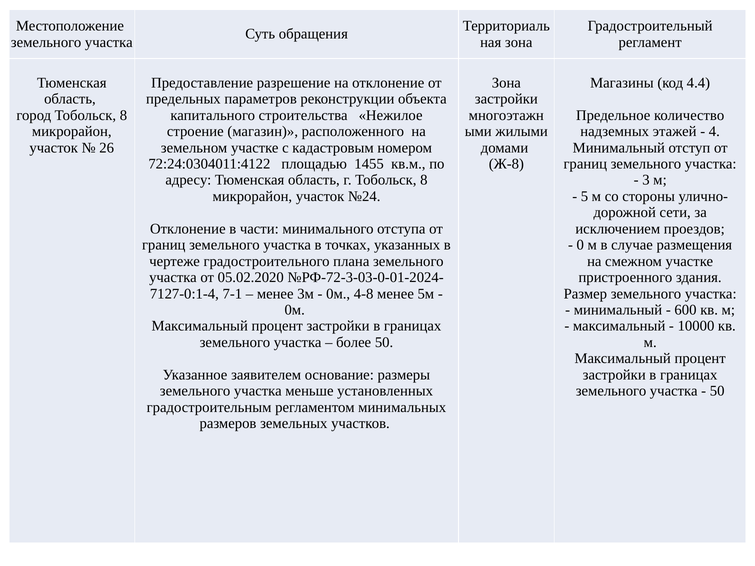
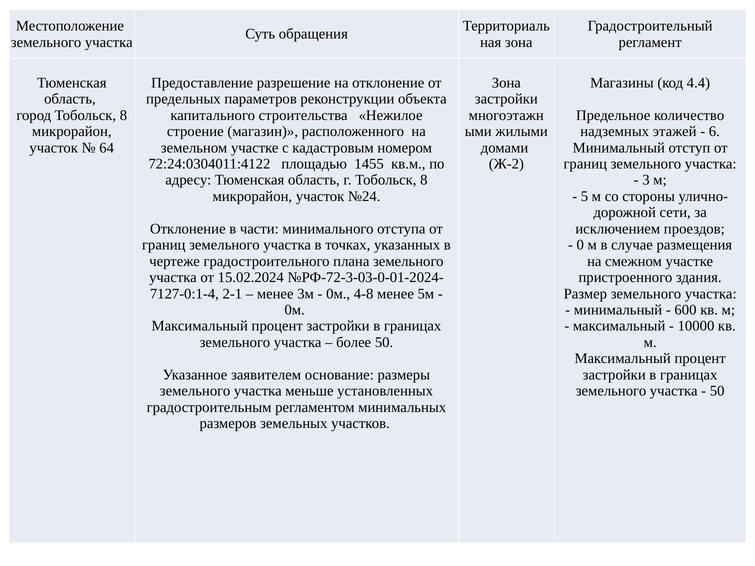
4: 4 -> 6
26: 26 -> 64
Ж-8: Ж-8 -> Ж-2
05.02.2020: 05.02.2020 -> 15.02.2024
7-1: 7-1 -> 2-1
